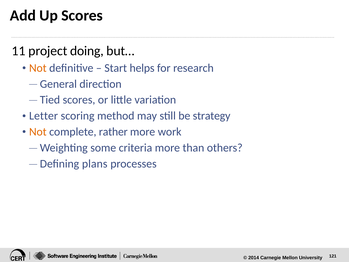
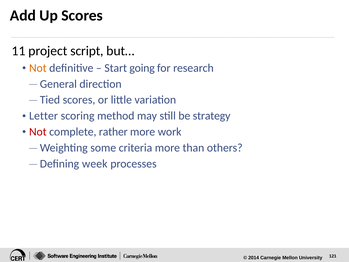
doing: doing -> script
helps: helps -> going
Not at (38, 132) colour: orange -> red
plans: plans -> week
